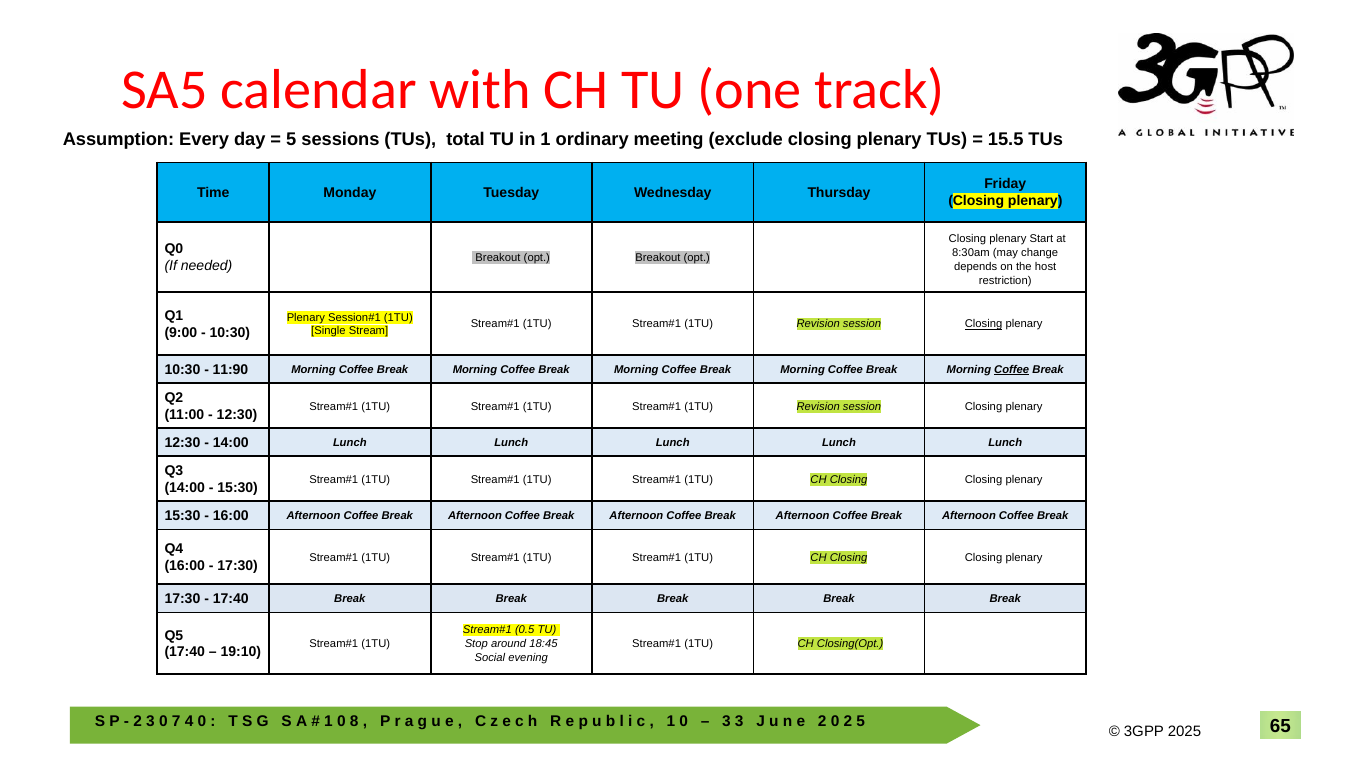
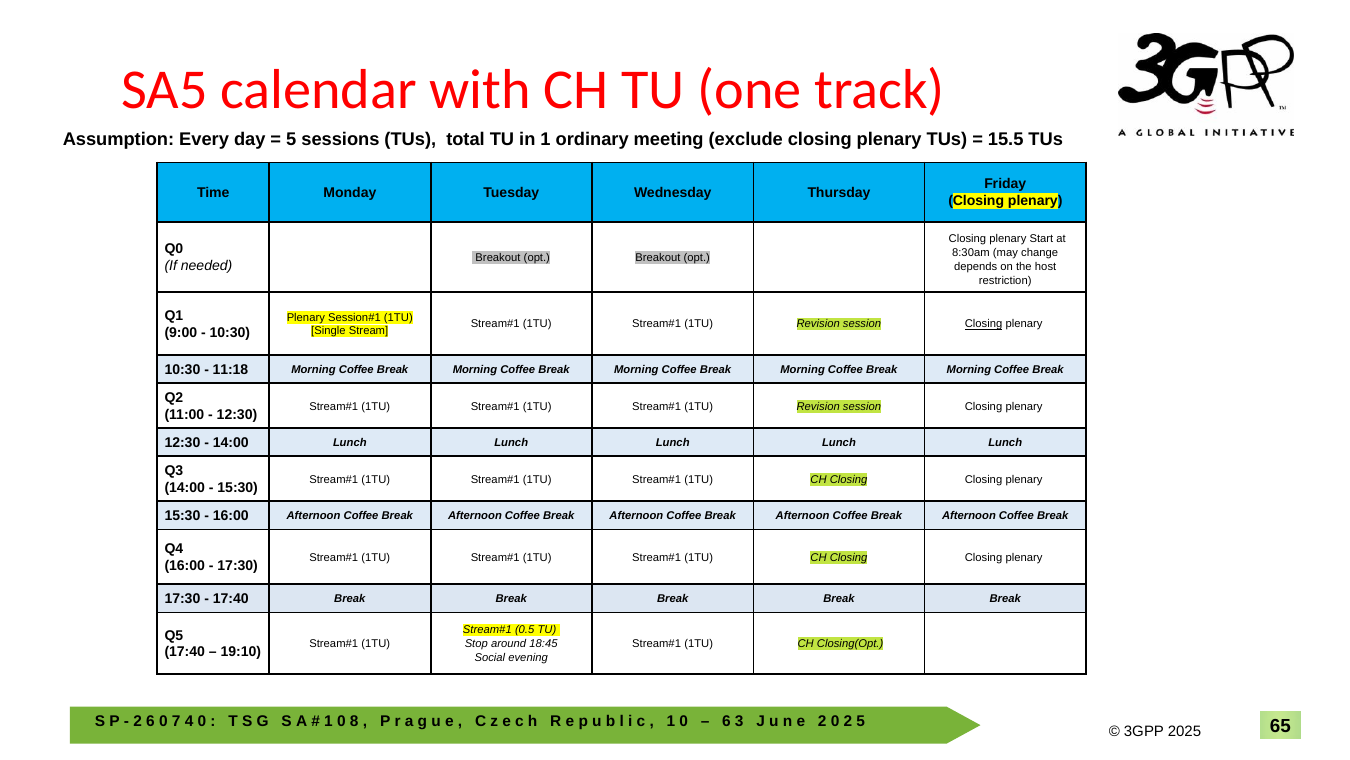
11:90: 11:90 -> 11:18
Coffee at (1012, 370) underline: present -> none
3 at (150, 721): 3 -> 6
3 at (726, 721): 3 -> 6
